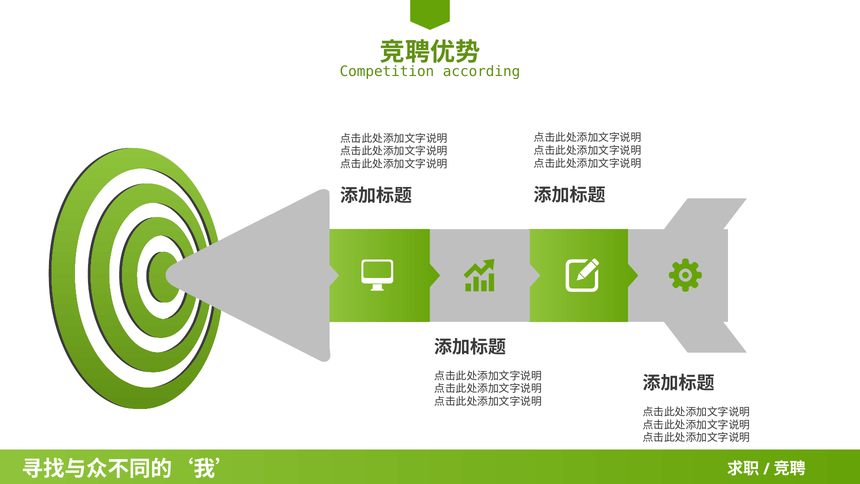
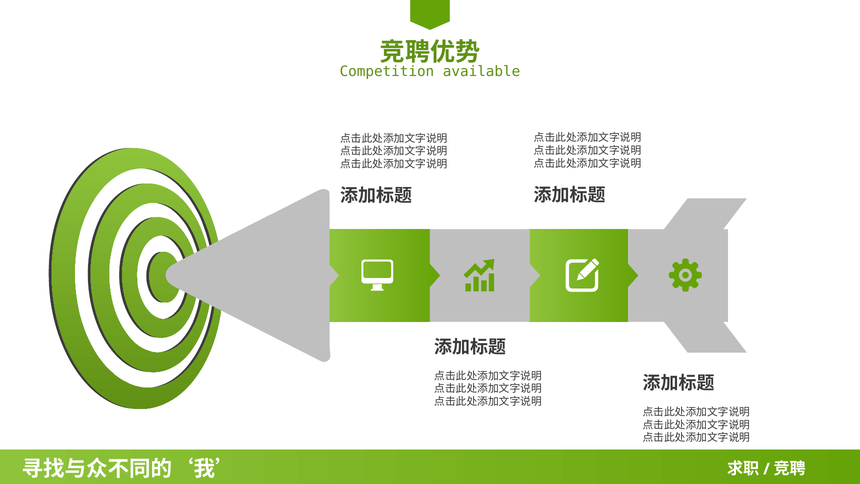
according: according -> available
